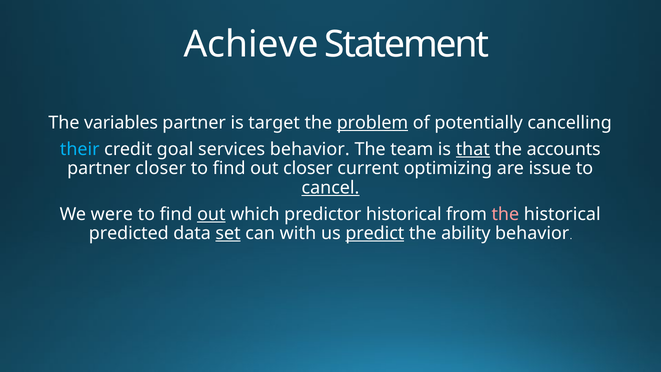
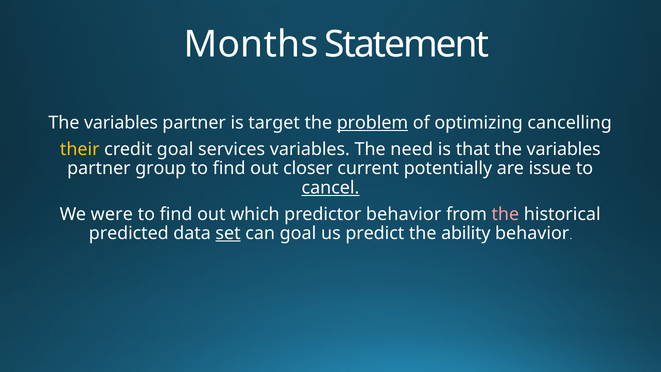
Achieve: Achieve -> Months
potentially: potentially -> optimizing
their colour: light blue -> yellow
services behavior: behavior -> variables
team: team -> need
that underline: present -> none
accounts at (564, 149): accounts -> variables
partner closer: closer -> group
optimizing: optimizing -> potentially
out at (211, 214) underline: present -> none
predictor historical: historical -> behavior
can with: with -> goal
predict underline: present -> none
